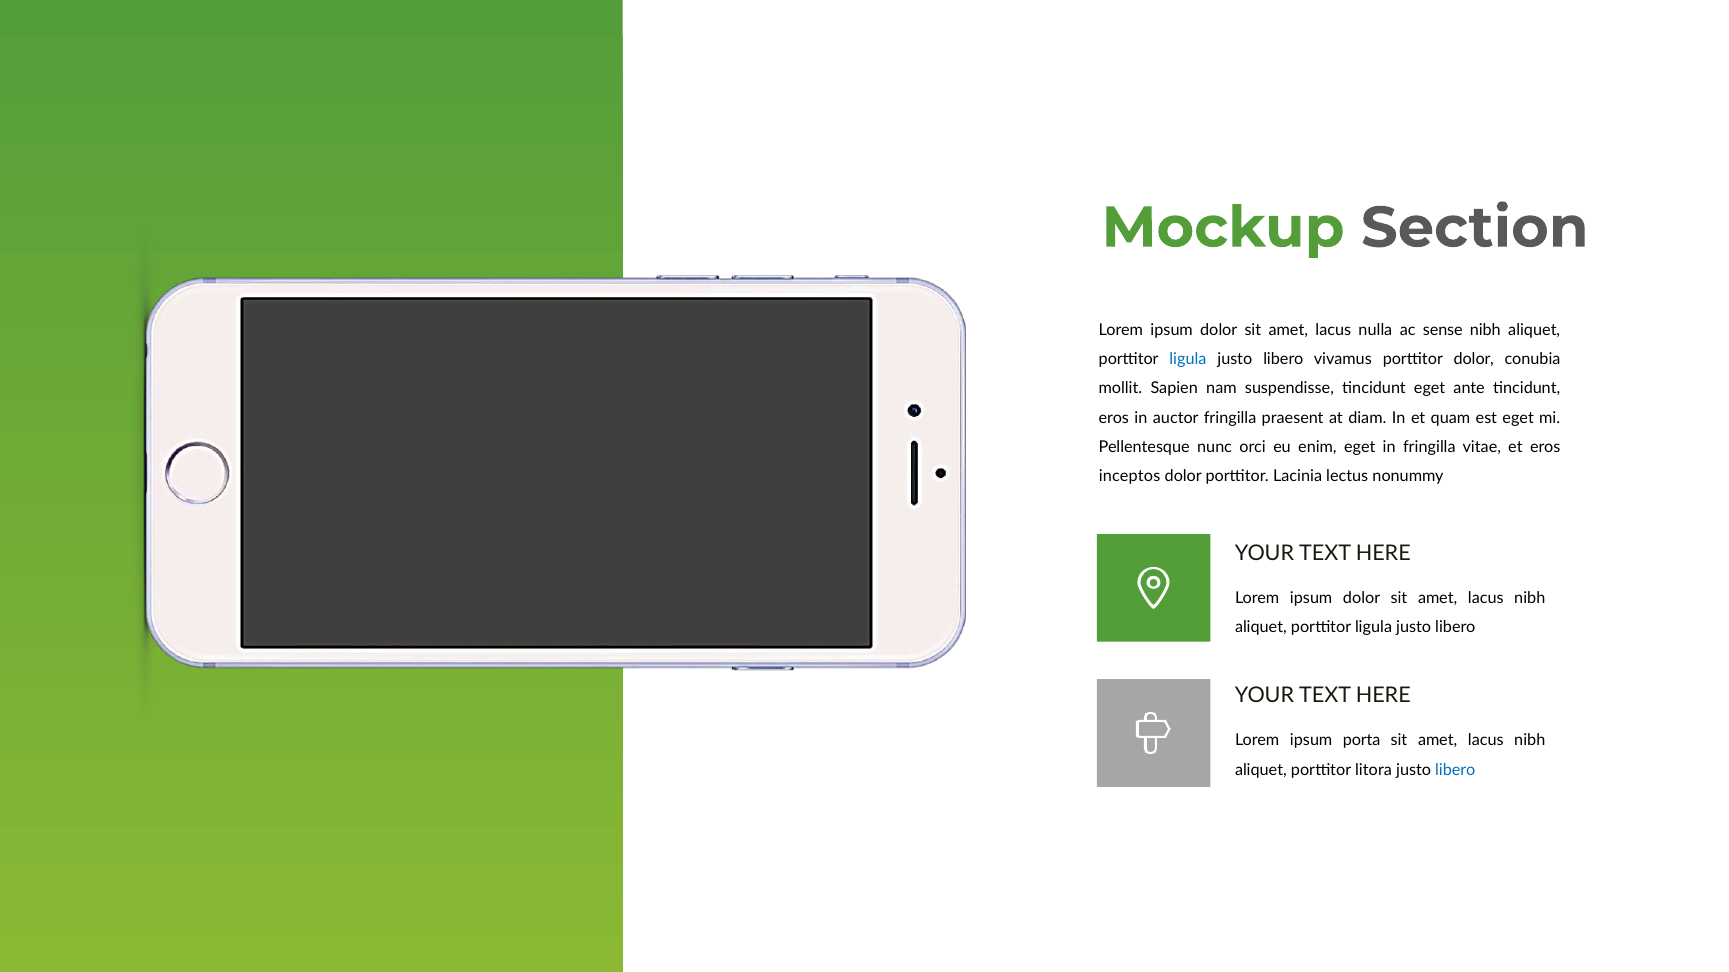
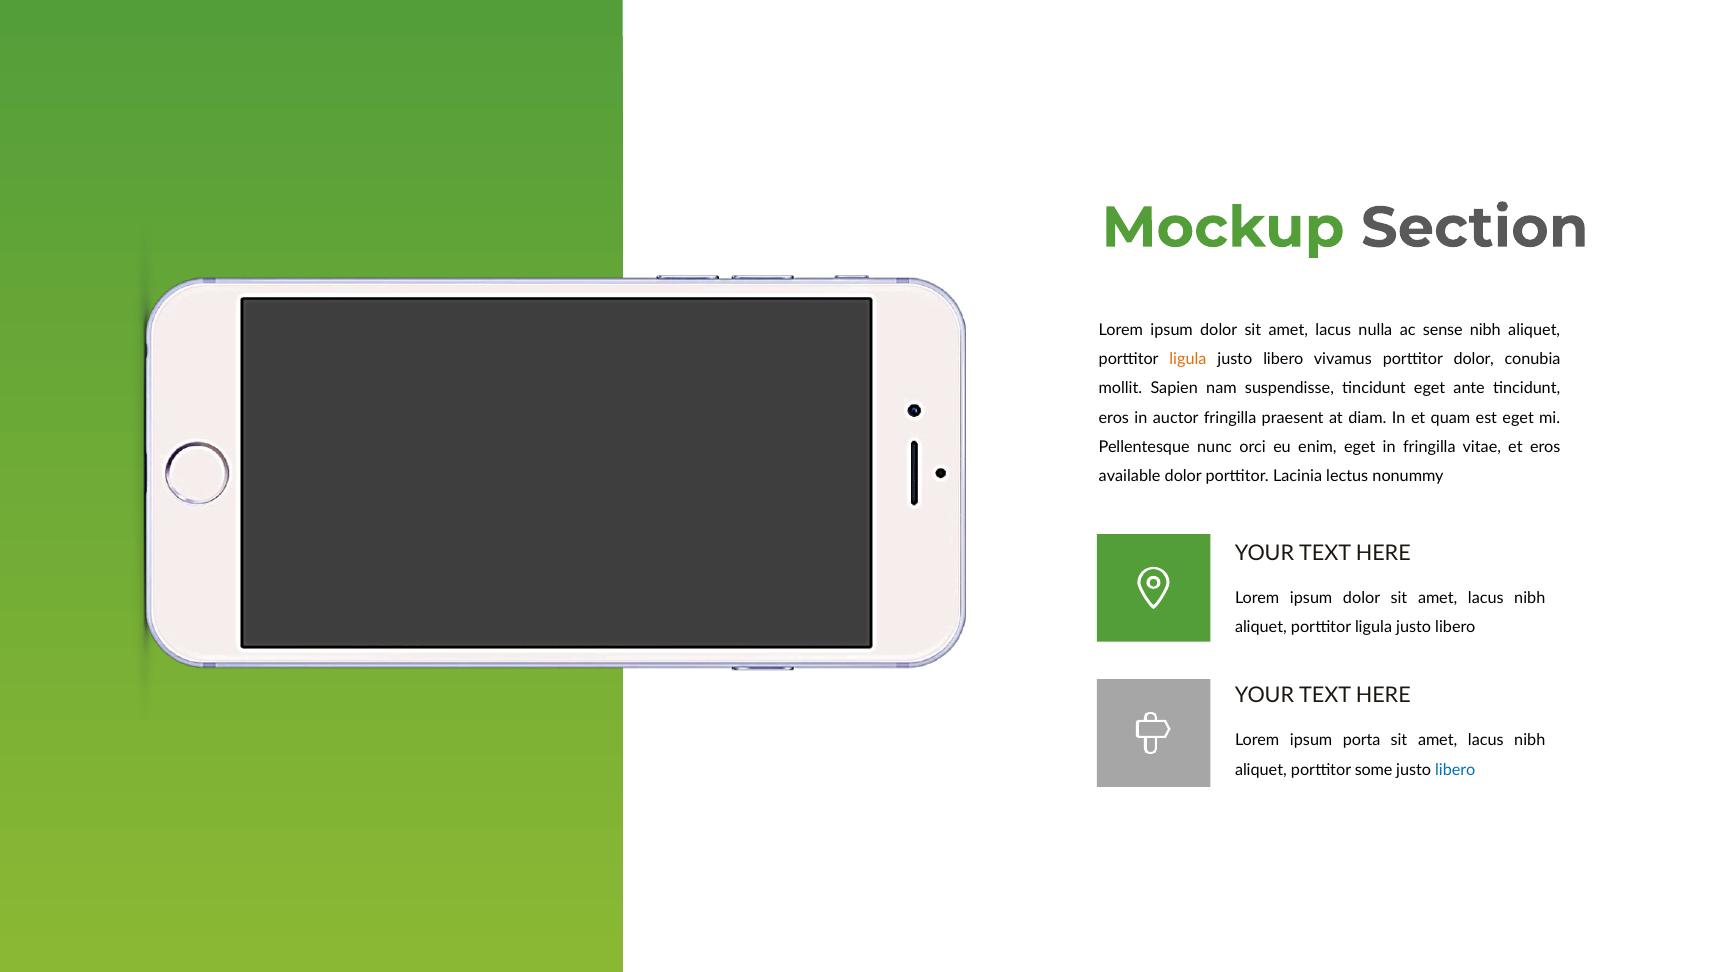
ligula at (1188, 360) colour: blue -> orange
inceptos: inceptos -> available
litora: litora -> some
